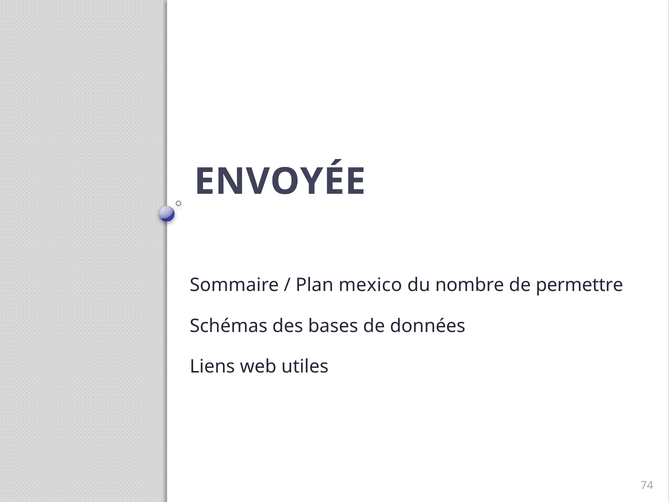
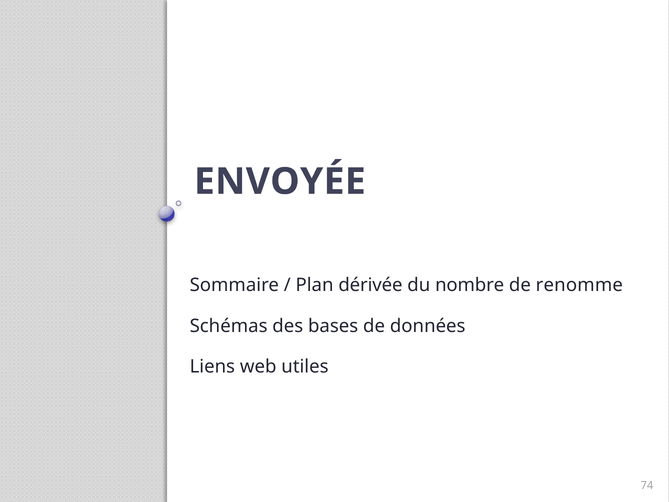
mexico: mexico -> dérivée
permettre: permettre -> renomme
